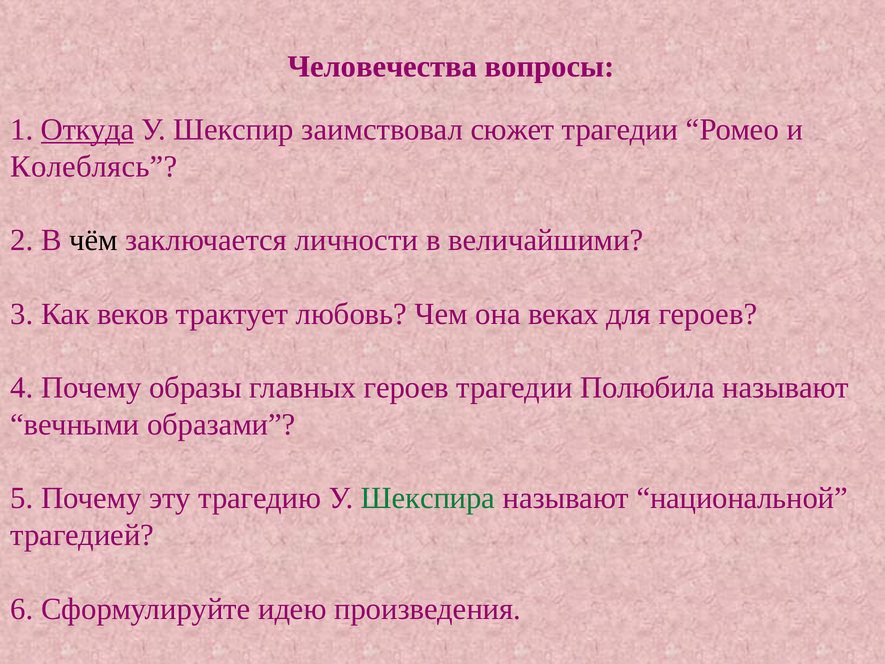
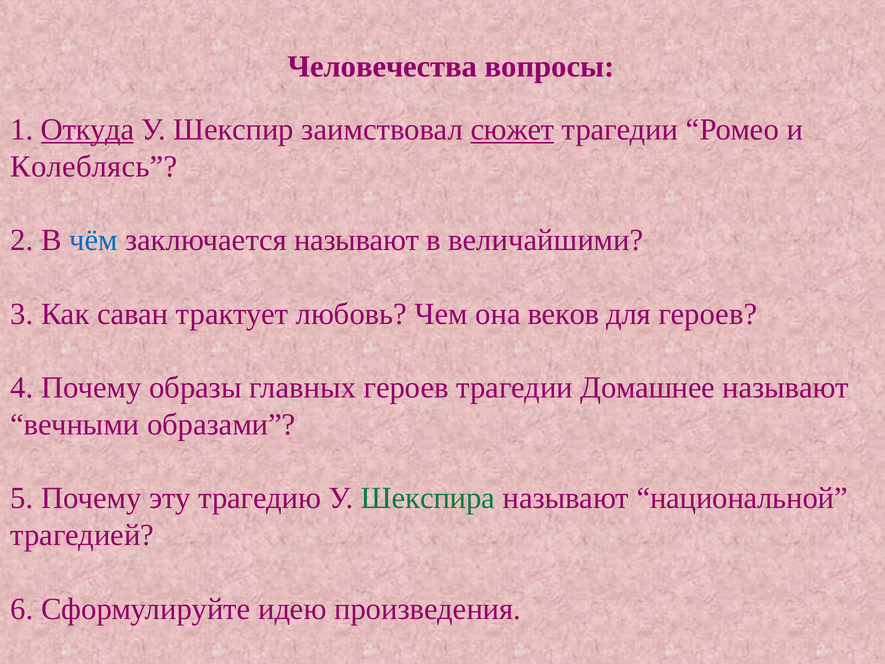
сюжет underline: none -> present
чём colour: black -> blue
заключается личности: личности -> называют
веков: веков -> саван
веках: веках -> веков
Полюбила: Полюбила -> Домашнее
